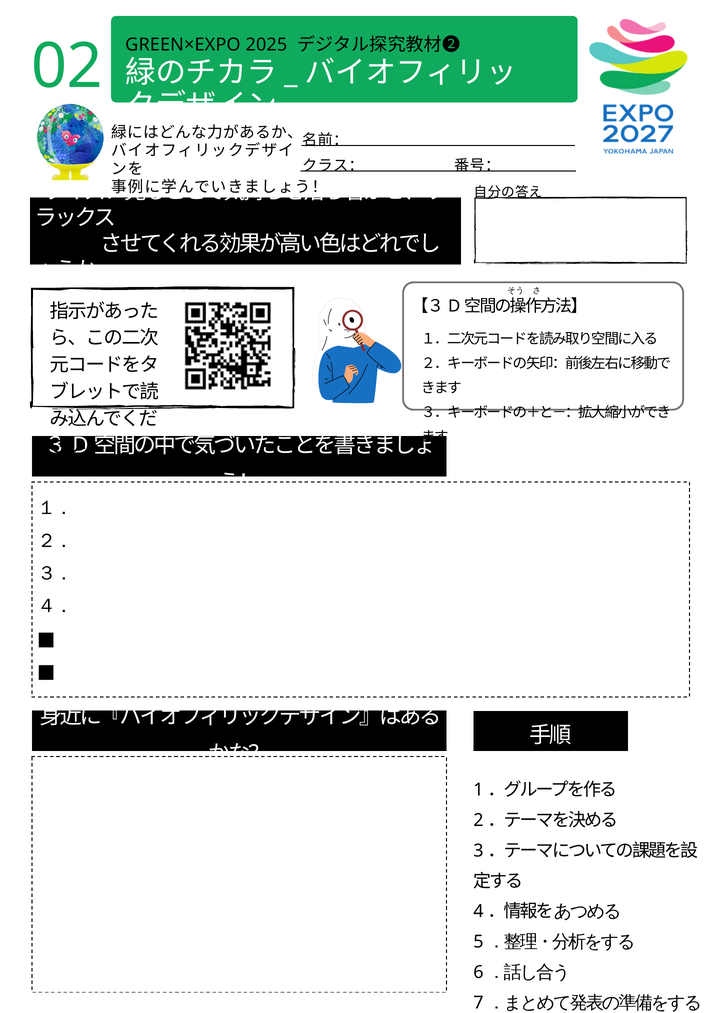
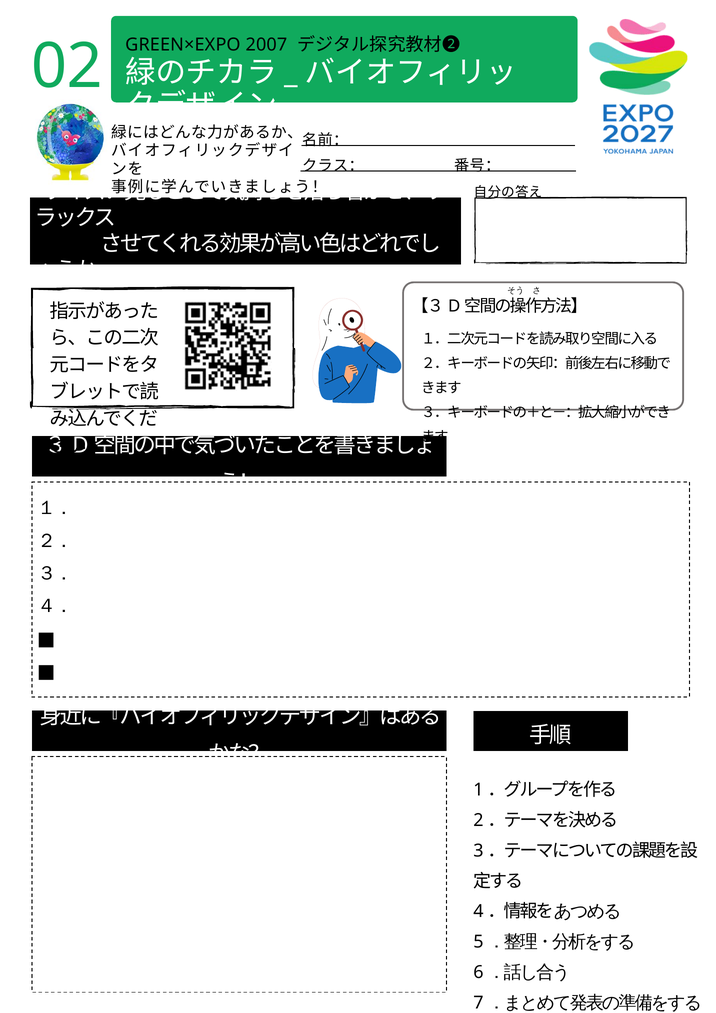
2025: 2025 -> 2007
